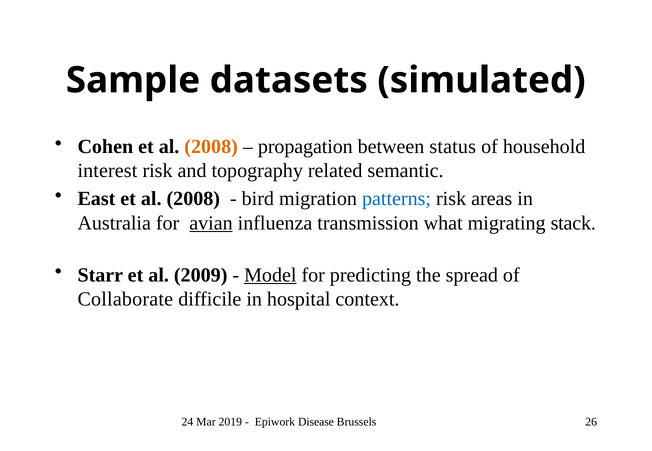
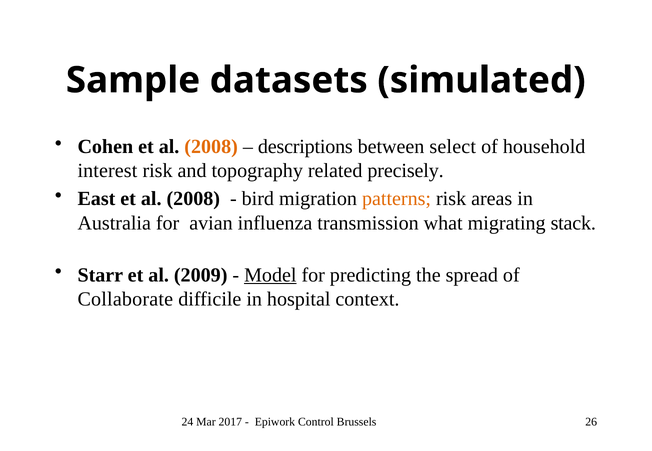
propagation: propagation -> descriptions
status: status -> select
semantic: semantic -> precisely
patterns colour: blue -> orange
avian underline: present -> none
2019: 2019 -> 2017
Disease: Disease -> Control
